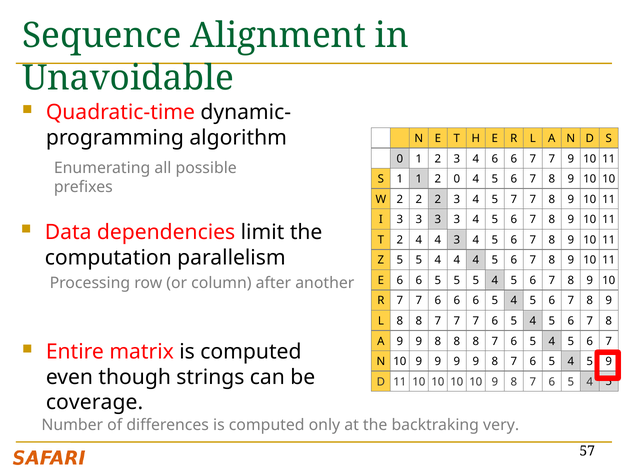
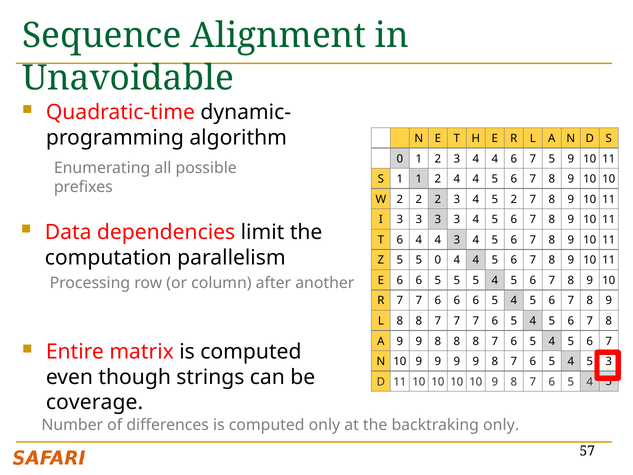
3 4 6: 6 -> 4
6 7 7: 7 -> 5
2 0: 0 -> 4
5 7: 7 -> 2
T 2: 2 -> 6
Z 5 5 4: 4 -> 0
5 9: 9 -> 3
backtraking very: very -> only
